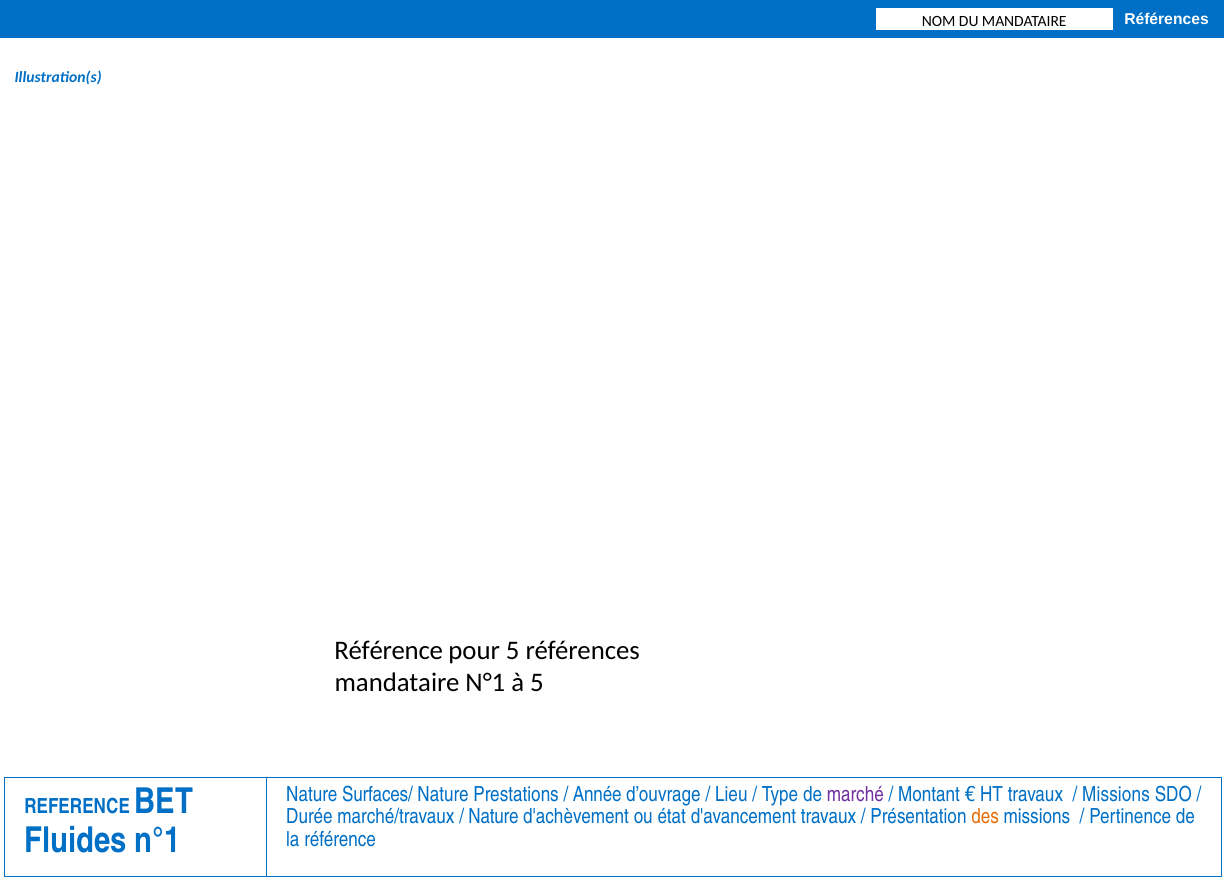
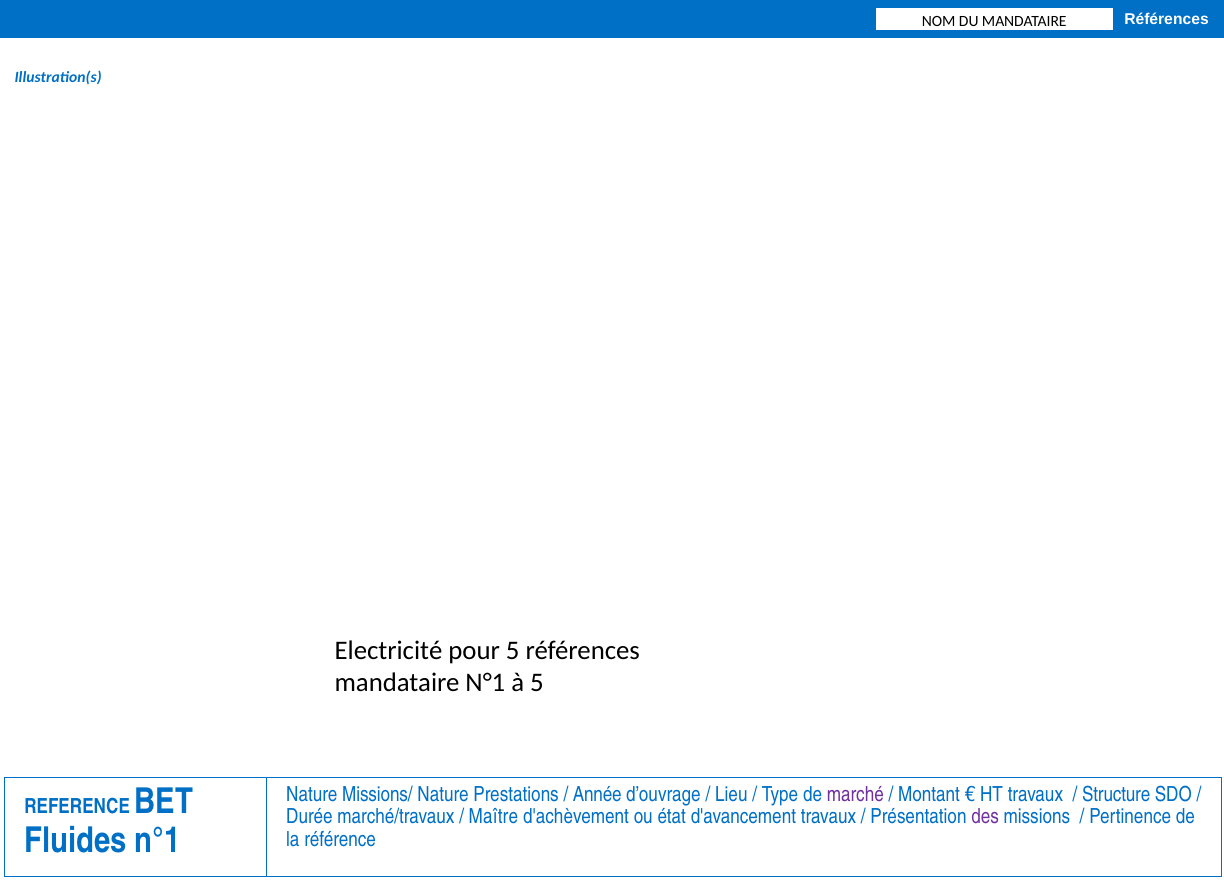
Référence at (389, 651): Référence -> Electricité
Surfaces/: Surfaces/ -> Missions/
Missions at (1116, 795): Missions -> Structure
Nature at (494, 817): Nature -> Maître
des colour: orange -> purple
